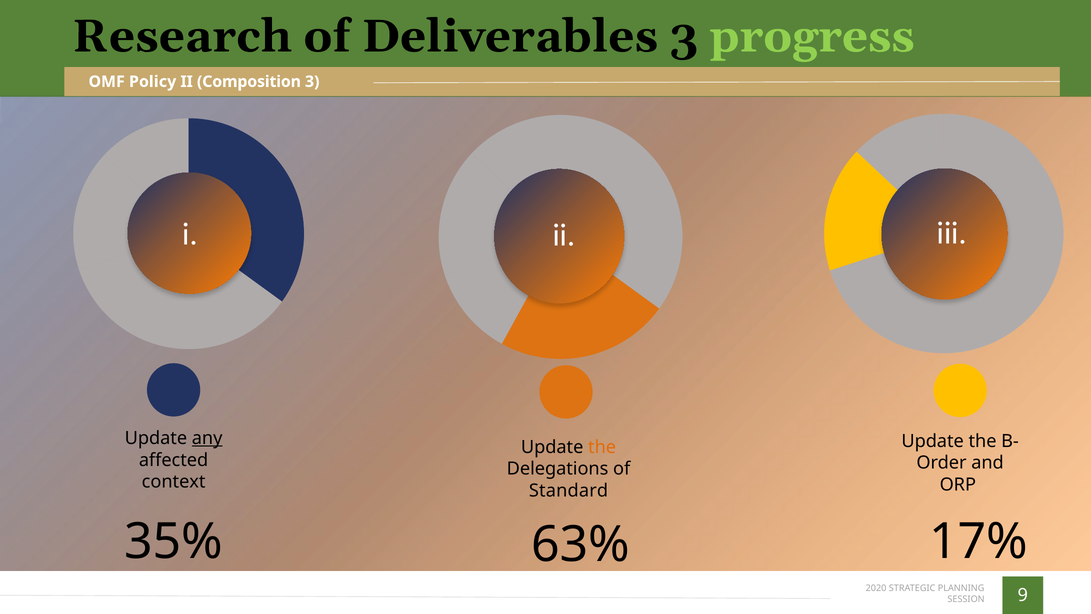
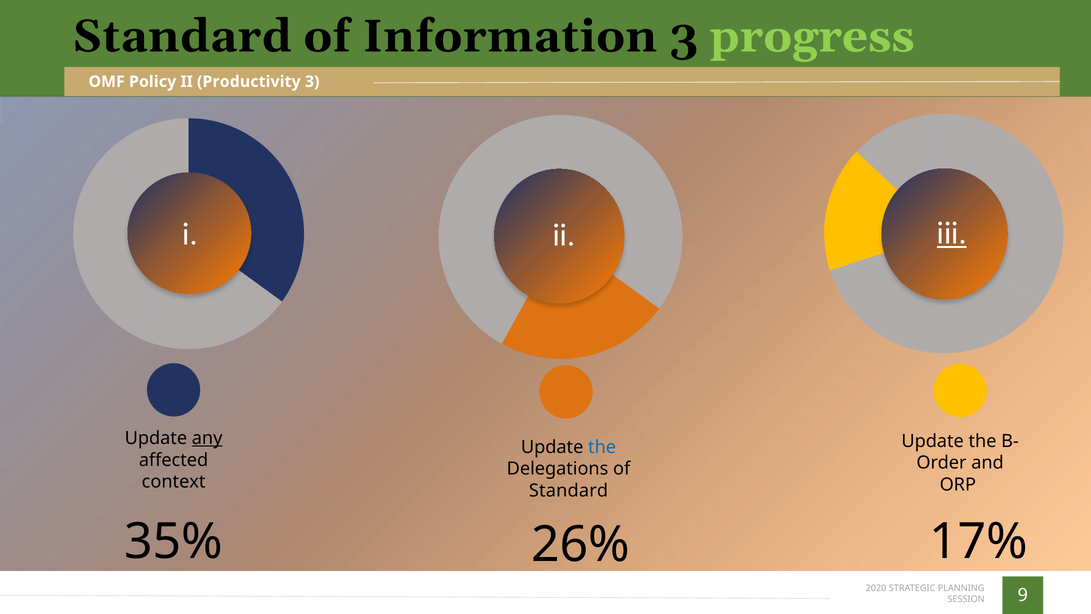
Research at (182, 36): Research -> Standard
Deliverables: Deliverables -> Information
Composition: Composition -> Productivity
iii underline: none -> present
the at (602, 447) colour: orange -> blue
63%: 63% -> 26%
